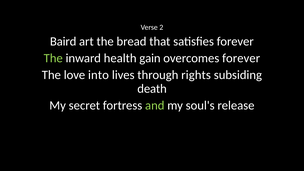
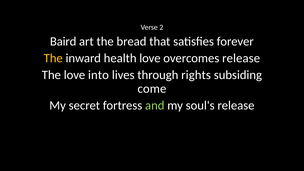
The at (53, 58) colour: light green -> yellow
health gain: gain -> love
overcomes forever: forever -> release
death: death -> come
